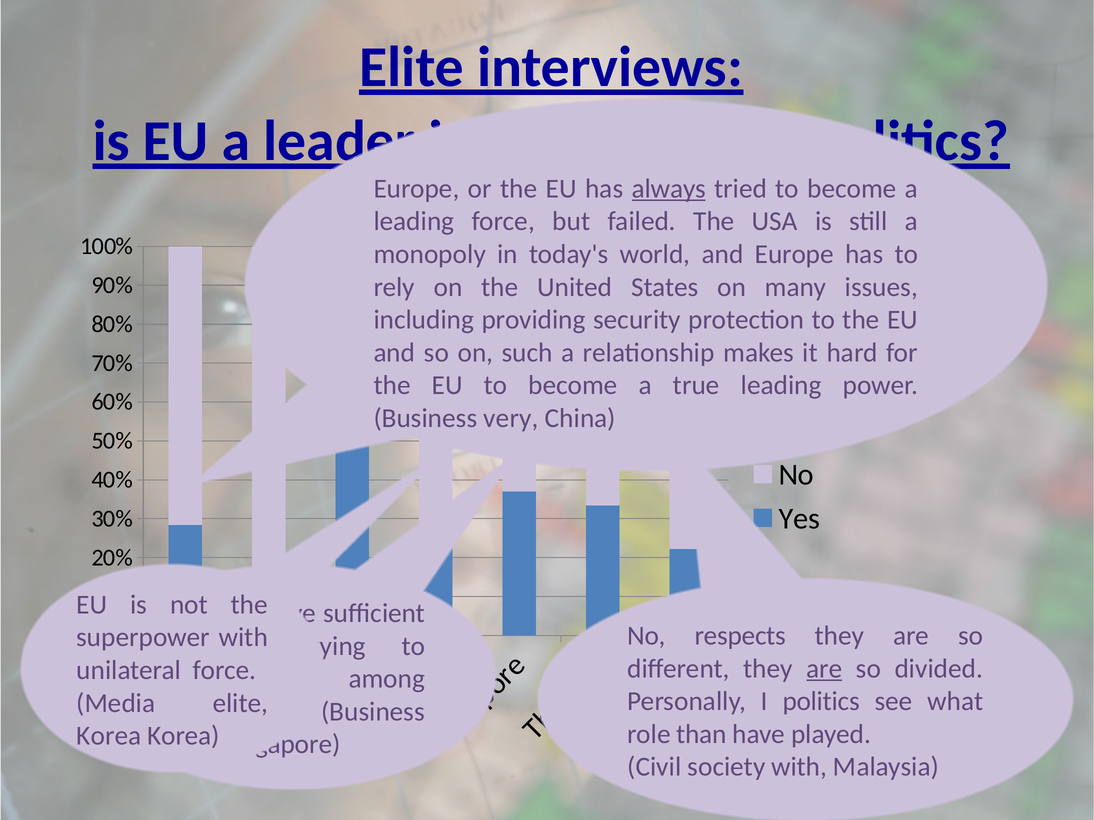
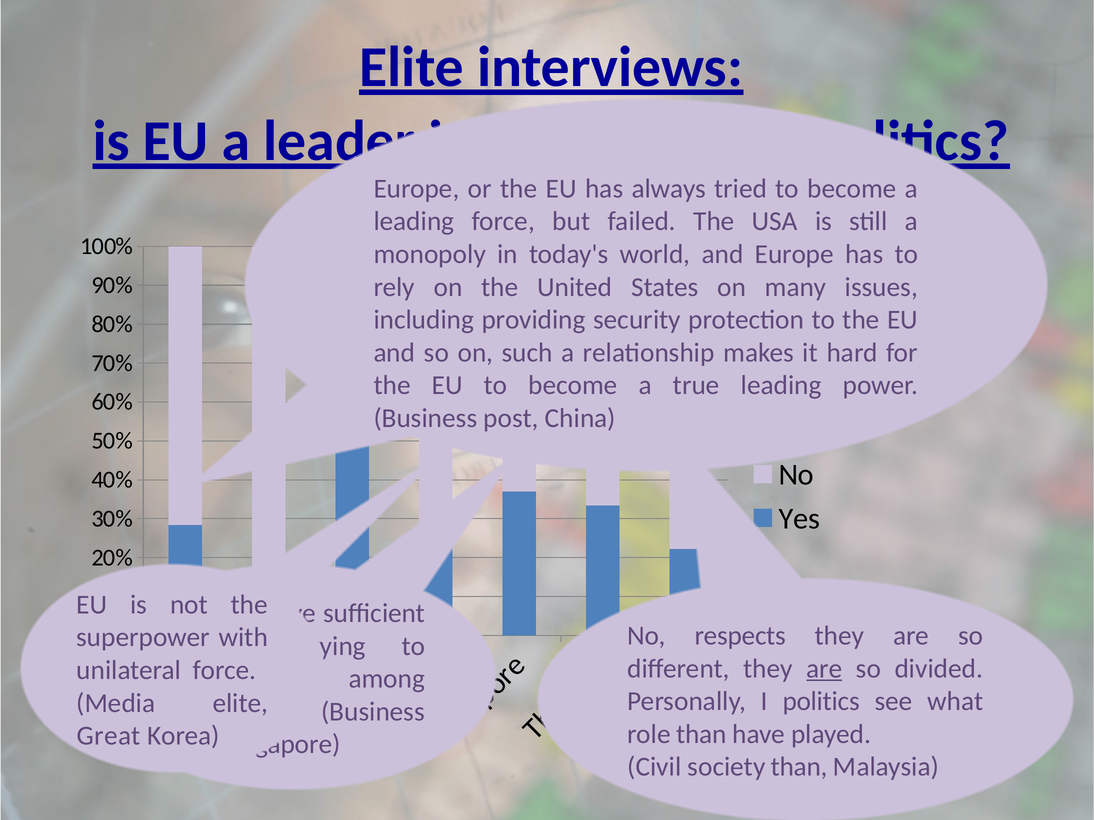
always underline: present -> none
very: very -> post
Korea at (109, 736): Korea -> Great
society with: with -> than
